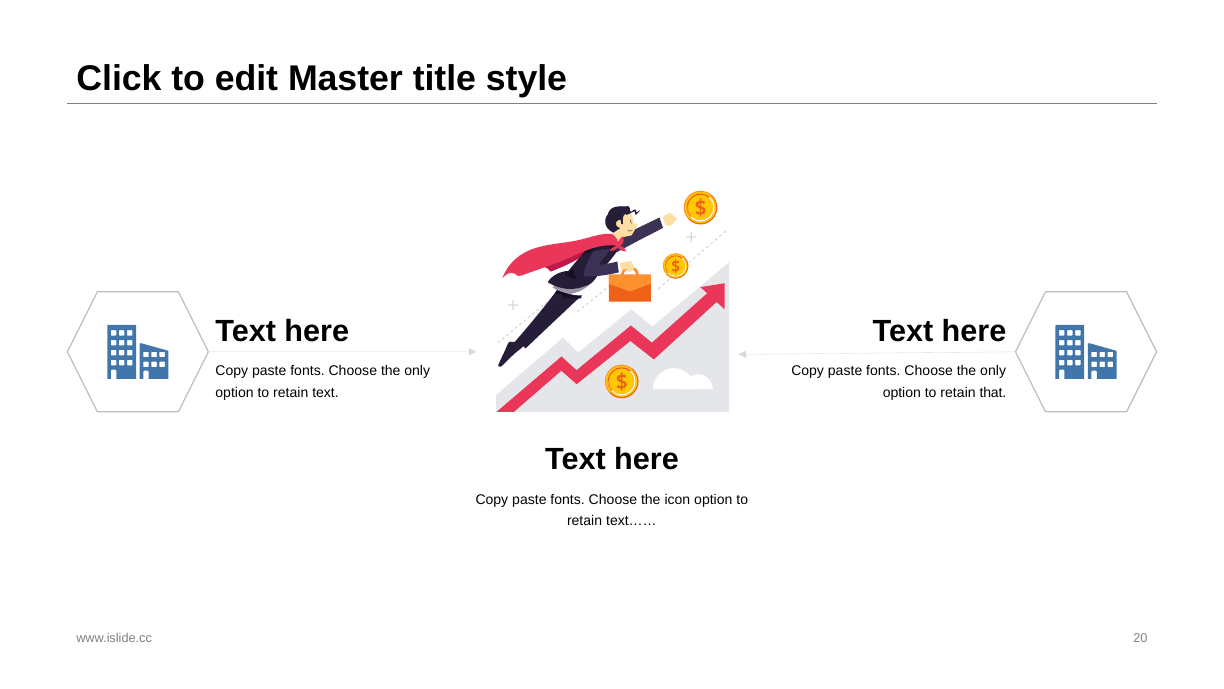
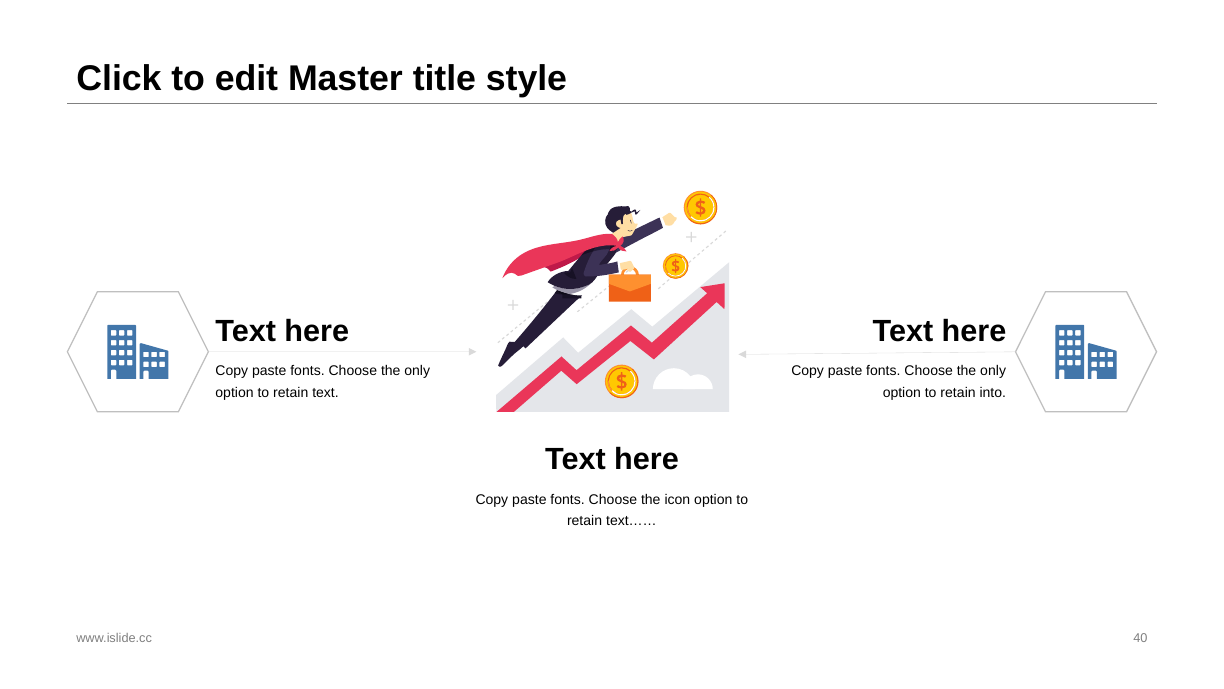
that: that -> into
20: 20 -> 40
